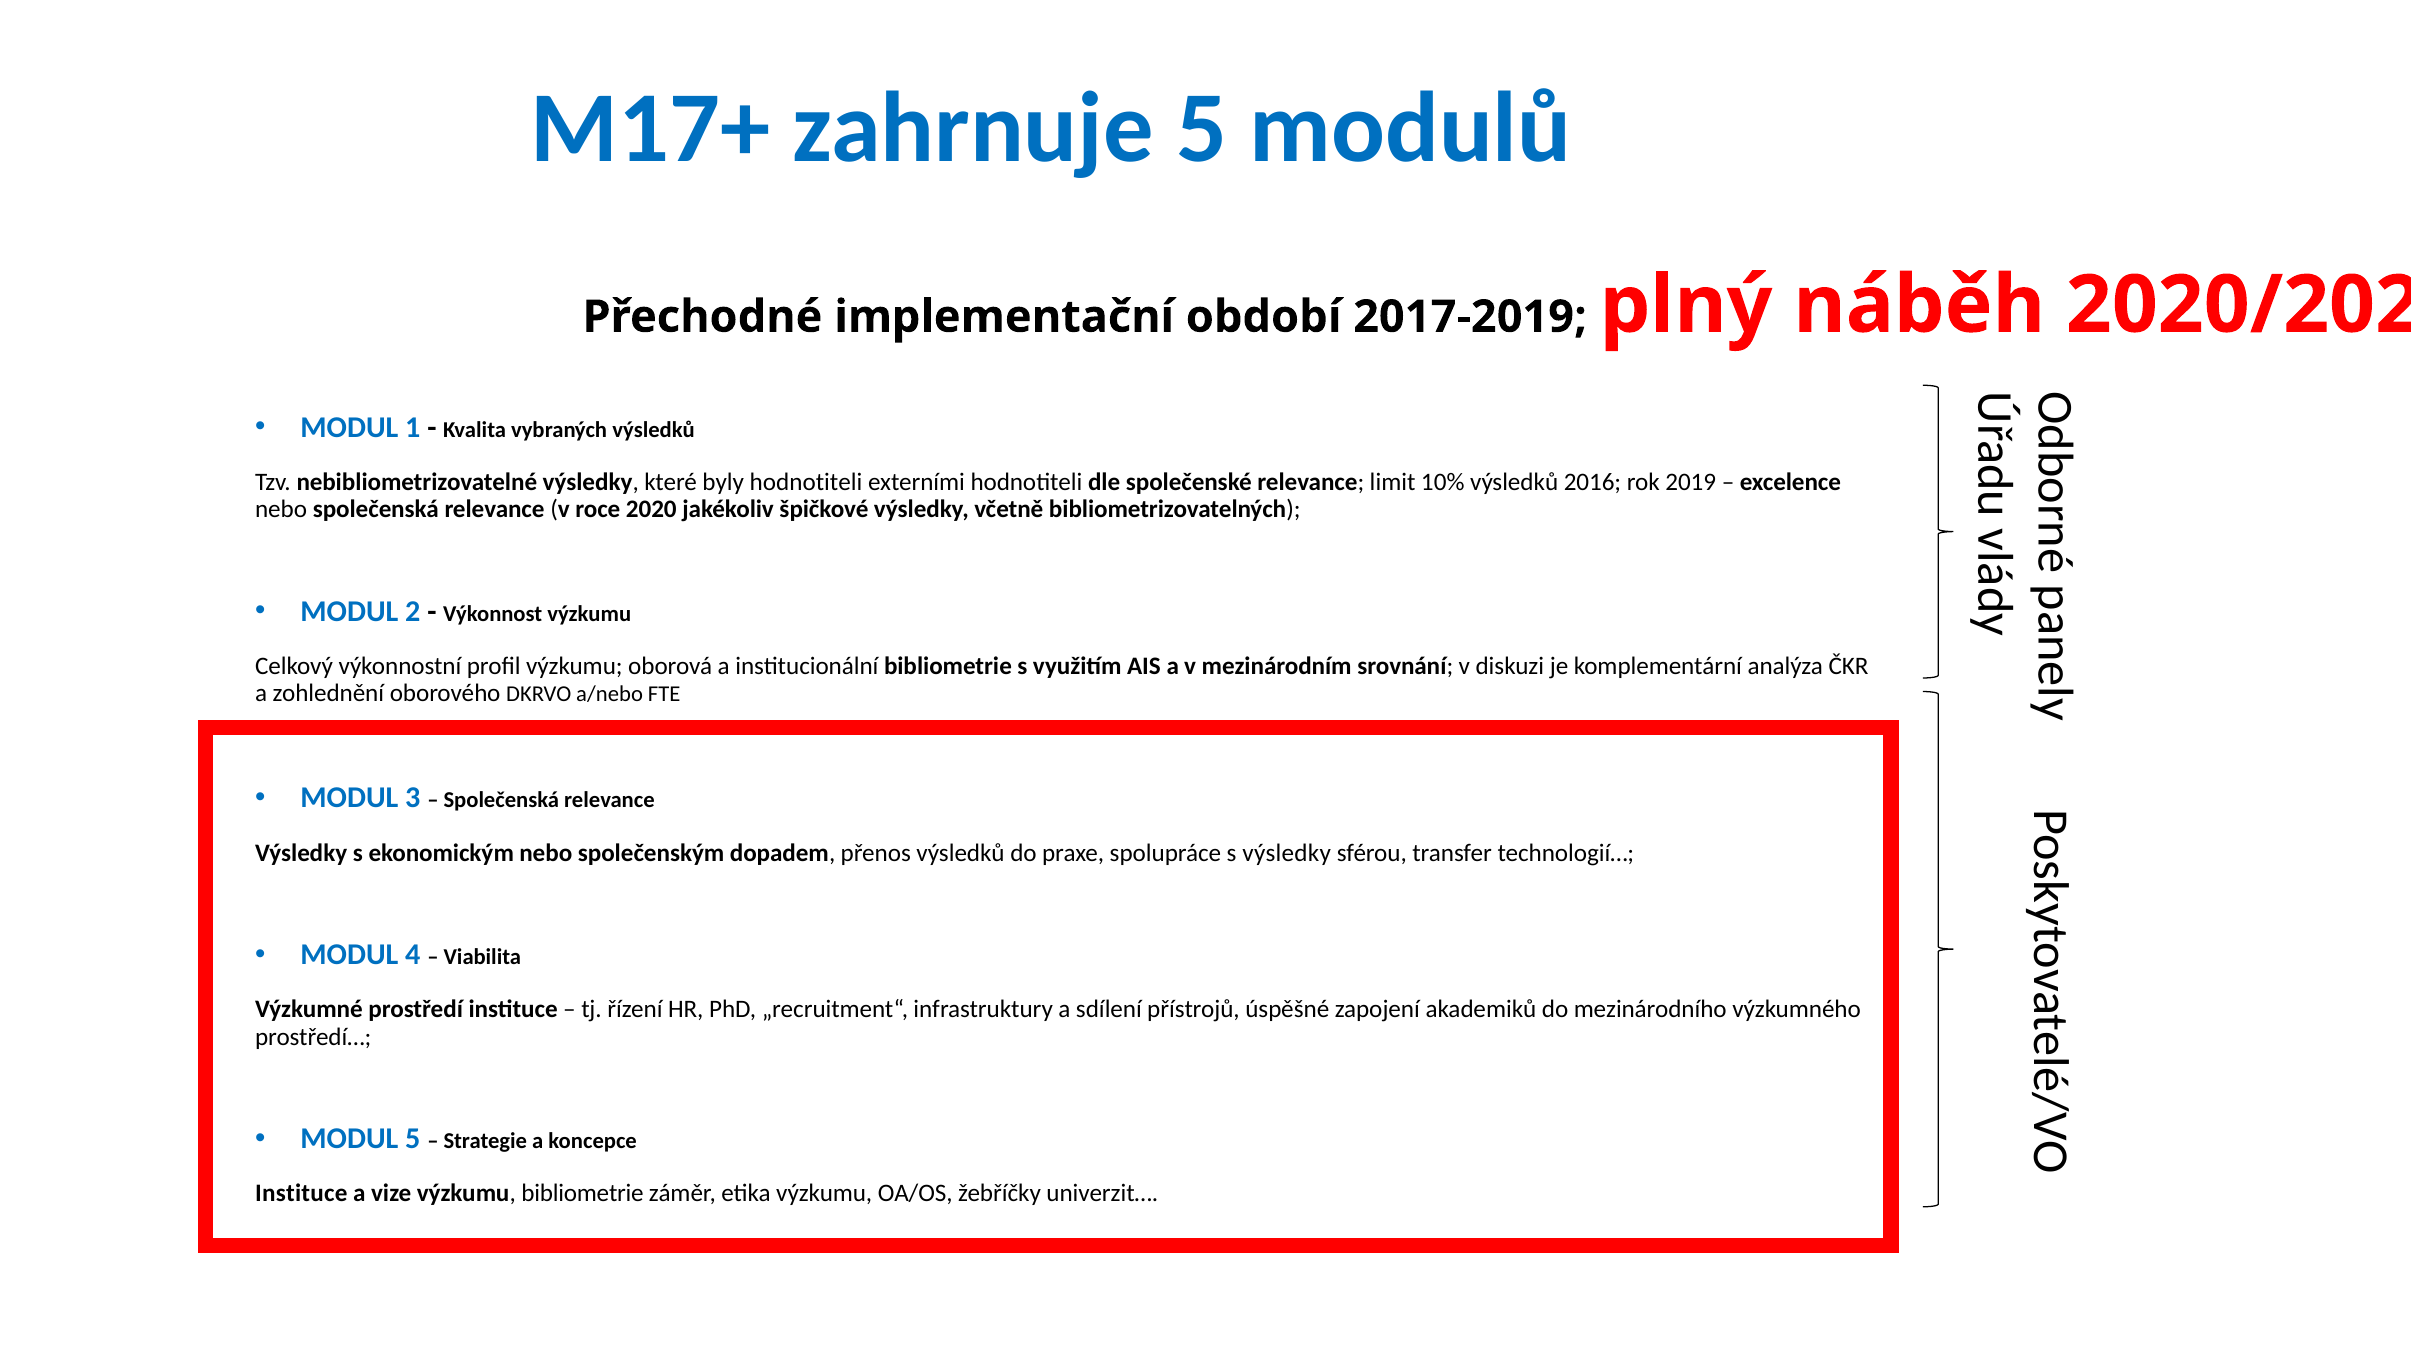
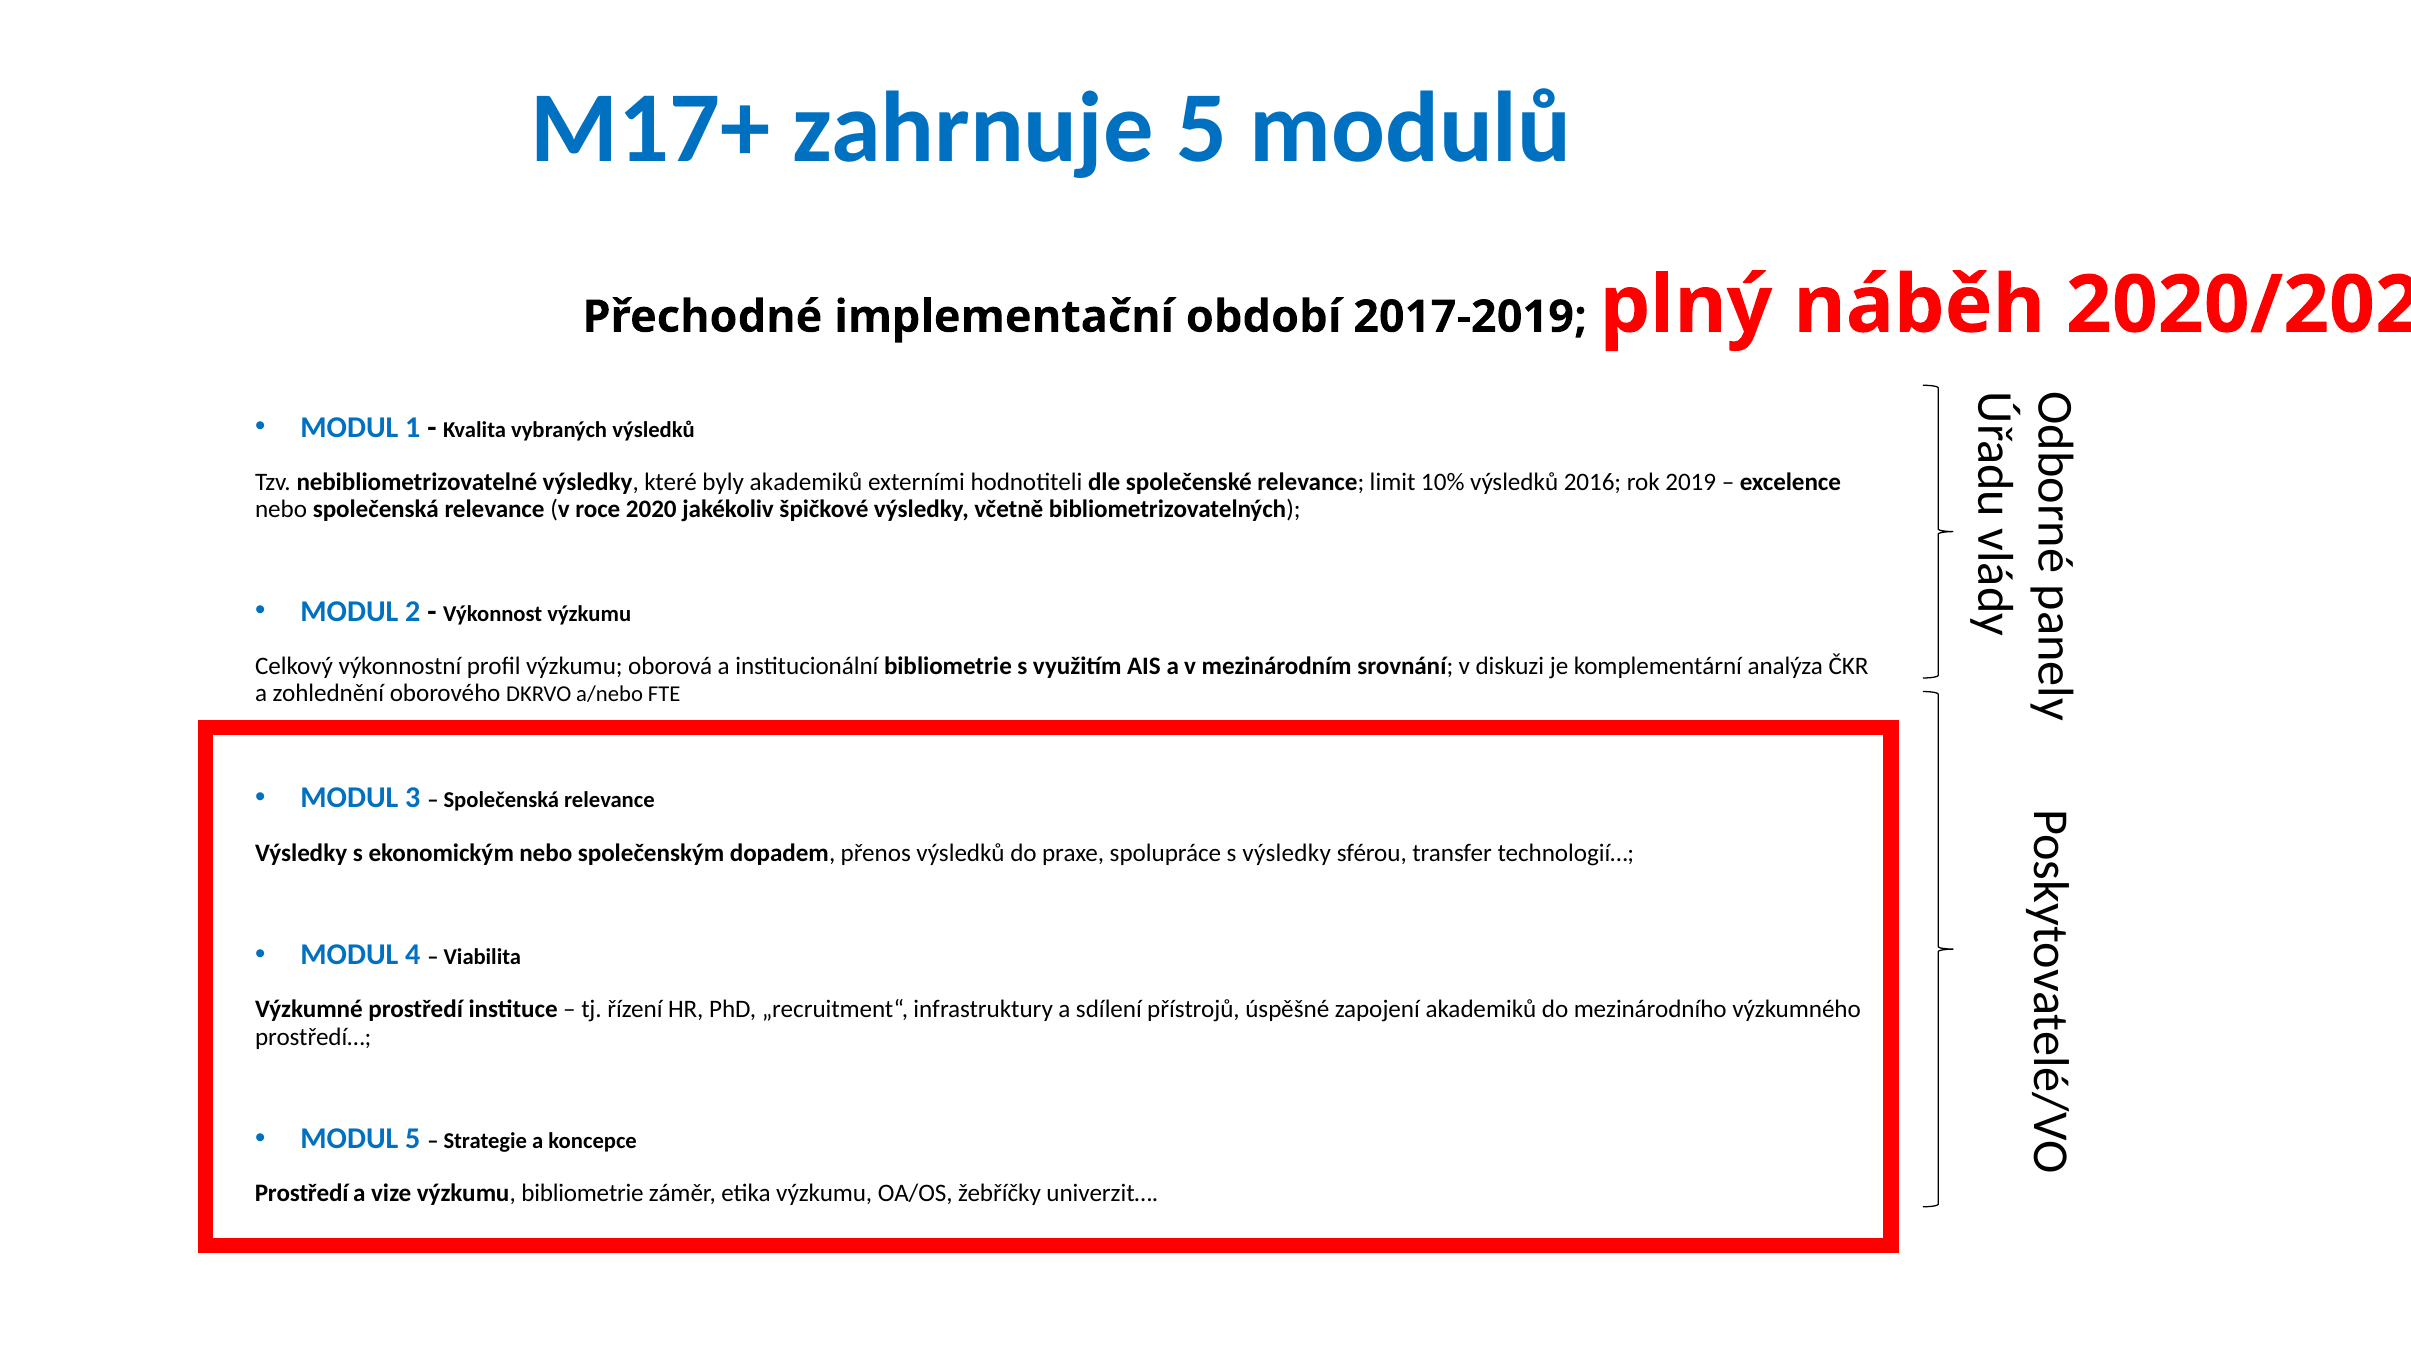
byly hodnotiteli: hodnotiteli -> akademiků
Instituce at (301, 1194): Instituce -> Prostředí
